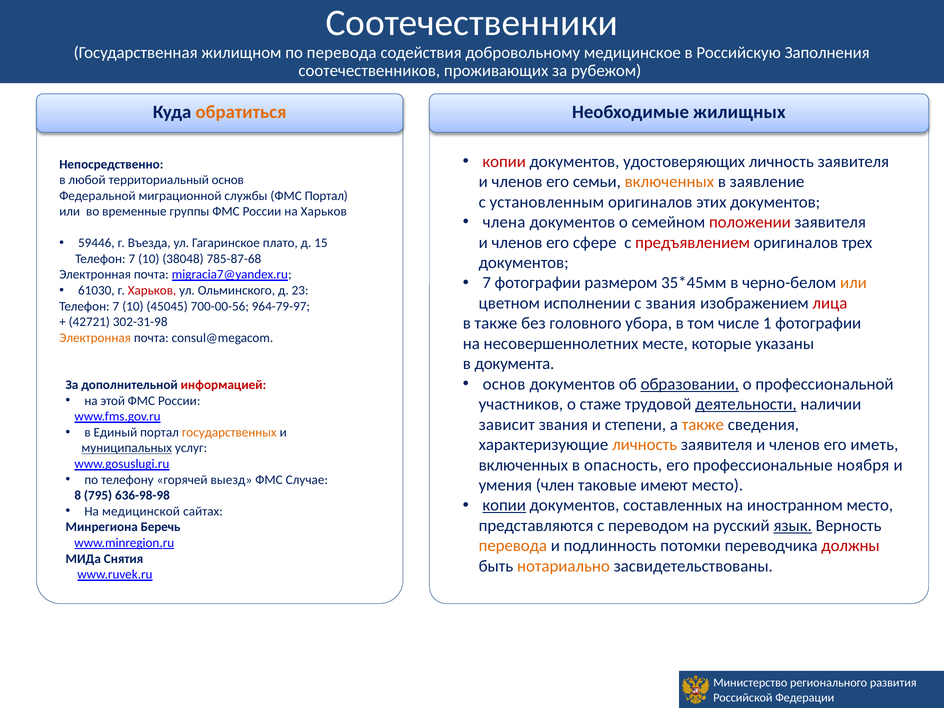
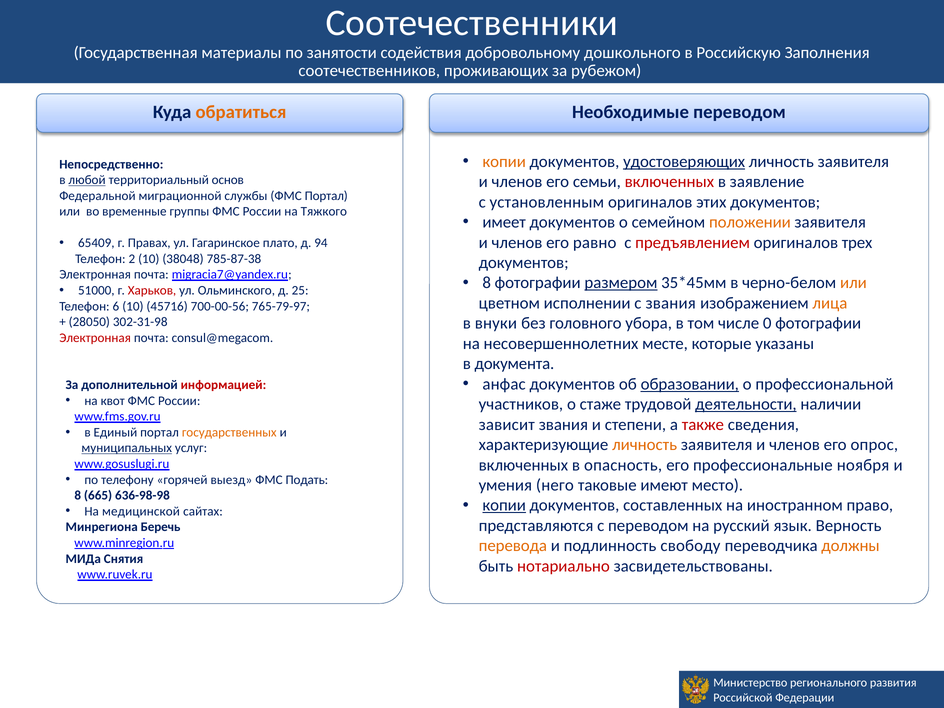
жилищном: жилищном -> материалы
по перевода: перевода -> занятости
медицинское: медицинское -> дошкольного
Необходимые жилищных: жилищных -> переводом
копии at (504, 162) colour: red -> orange
удостоверяющих underline: none -> present
любой underline: none -> present
включенных at (669, 182) colour: orange -> red
на Харьков: Харьков -> Тяжкого
члена: члена -> имеет
положении colour: red -> orange
сфере: сфере -> равно
59446: 59446 -> 65409
Въезда: Въезда -> Правах
15: 15 -> 94
7 at (132, 259): 7 -> 2
785-87-68: 785-87-68 -> 785-87-38
7 at (487, 283): 7 -> 8
размером underline: none -> present
61030: 61030 -> 51000
23: 23 -> 25
лица colour: red -> orange
7 at (116, 306): 7 -> 6
45045: 45045 -> 45716
964-79-97: 964-79-97 -> 765-79-97
в также: также -> внуки
1: 1 -> 0
42721: 42721 -> 28050
Электронная at (95, 338) colour: orange -> red
основ at (504, 384): основ -> анфас
этой: этой -> квот
также at (703, 425) colour: orange -> red
иметь: иметь -> опрос
Случае: Случае -> Подать
член: член -> него
795: 795 -> 665
иностранном место: место -> право
язык underline: present -> none
потомки: потомки -> свободу
должны colour: red -> orange
нотариально colour: orange -> red
